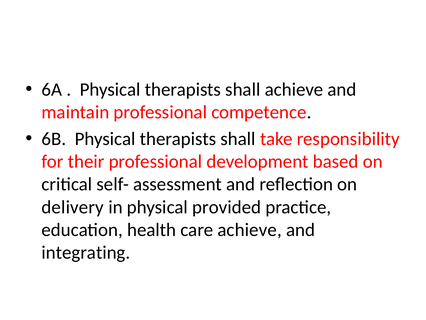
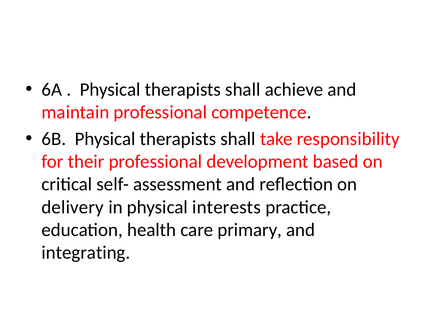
provided: provided -> interests
care achieve: achieve -> primary
